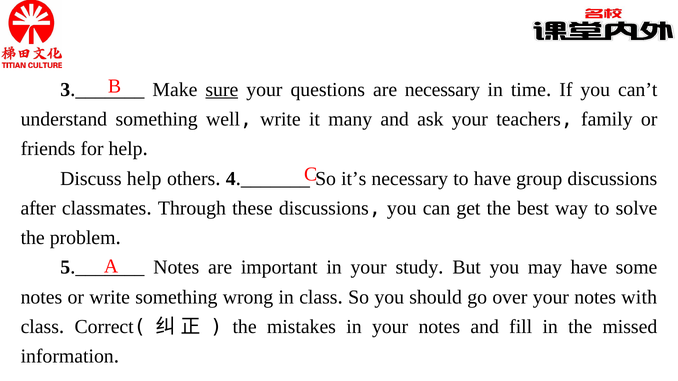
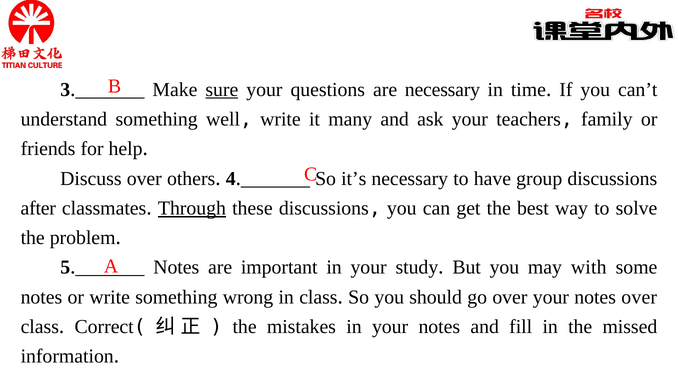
Discuss help: help -> over
Through underline: none -> present
may have: have -> with
notes with: with -> over
